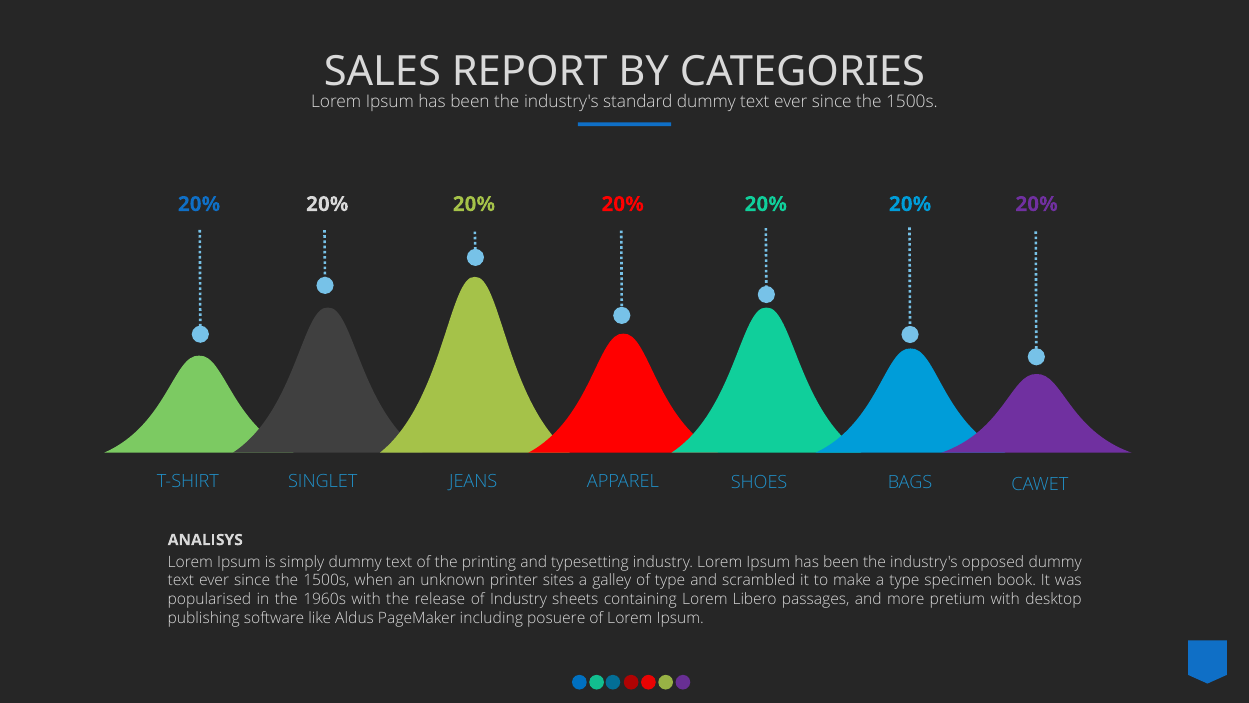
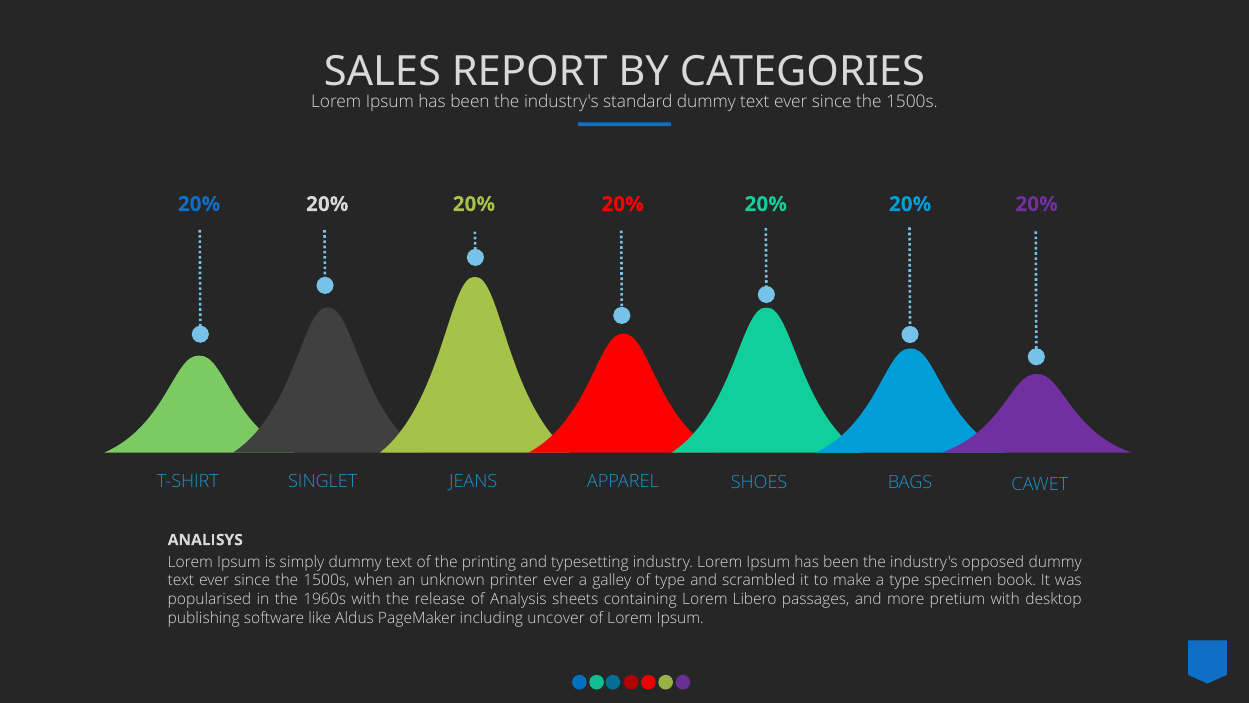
printer sites: sites -> ever
of Industry: Industry -> Analysis
posuere: posuere -> uncover
